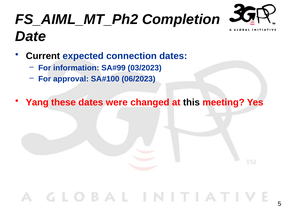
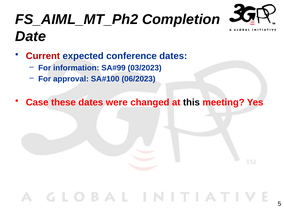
Current colour: black -> red
connection: connection -> conference
Yang: Yang -> Case
